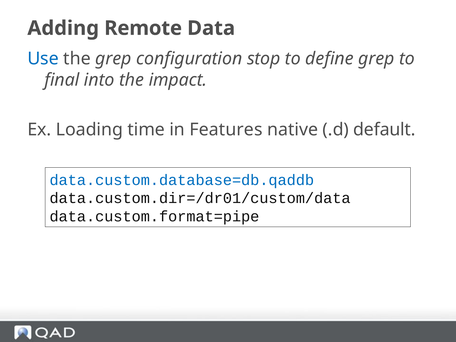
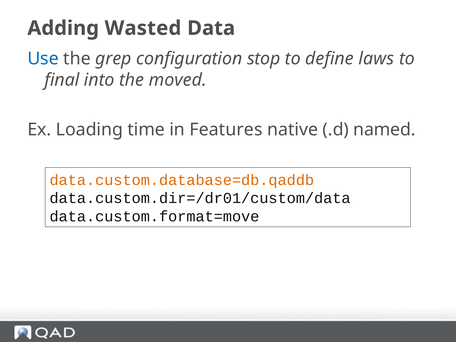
Remote: Remote -> Wasted
define grep: grep -> laws
impact: impact -> moved
default: default -> named
data.custom.database=db.qaddb colour: blue -> orange
data.custom.format=pipe: data.custom.format=pipe -> data.custom.format=move
